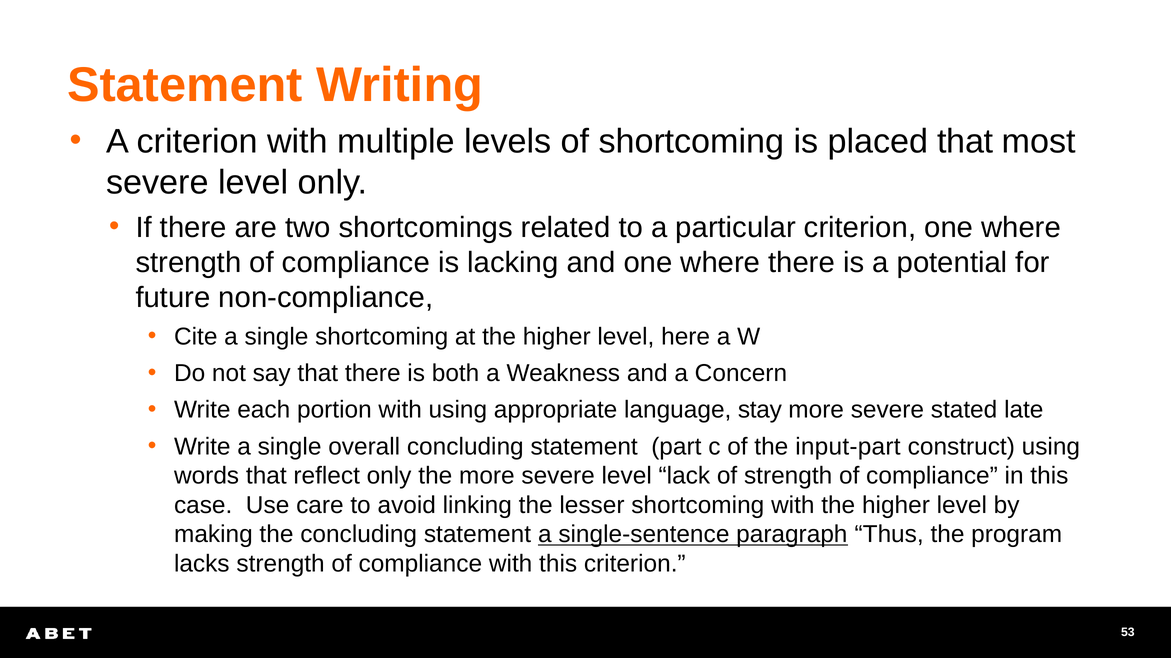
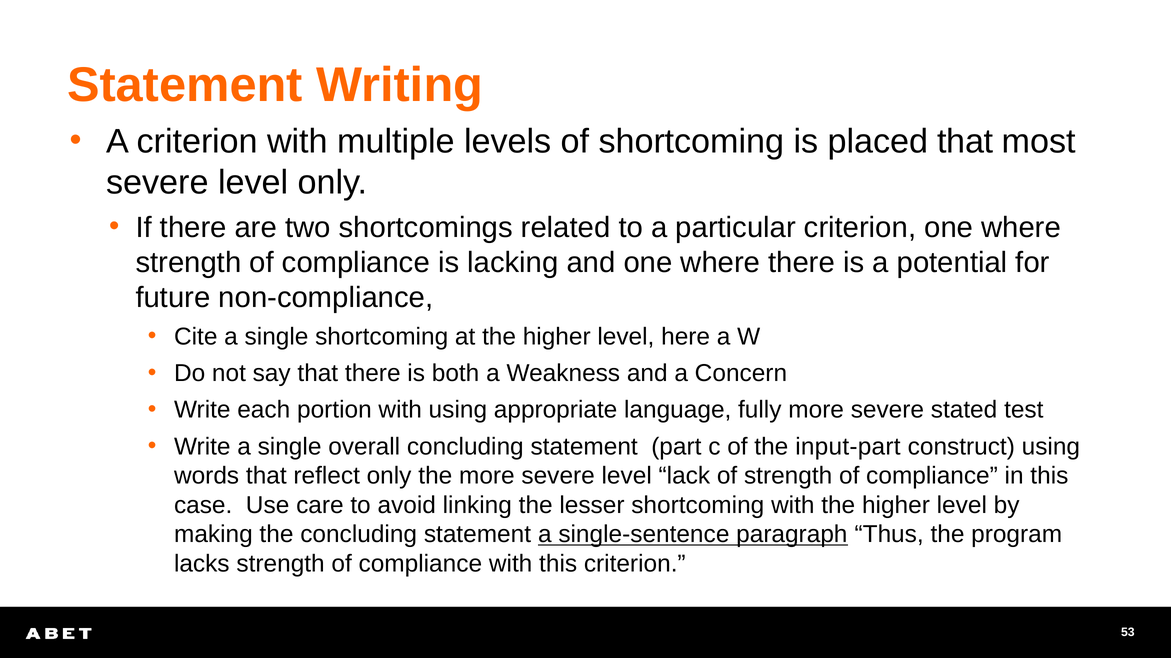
stay: stay -> fully
late: late -> test
